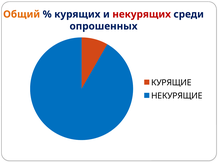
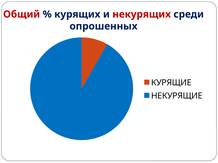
Общий colour: orange -> red
